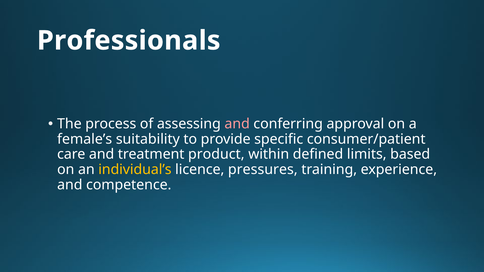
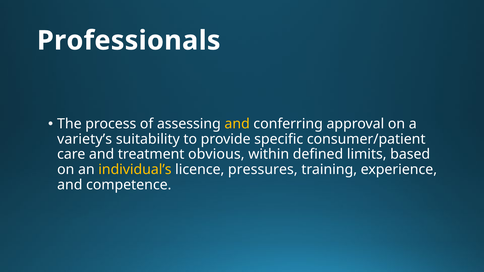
and at (237, 124) colour: pink -> yellow
female’s: female’s -> variety’s
product: product -> obvious
